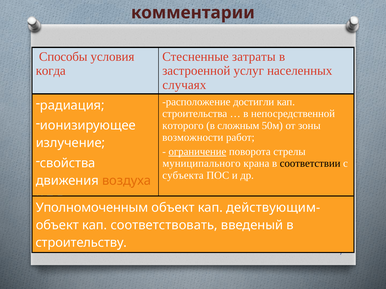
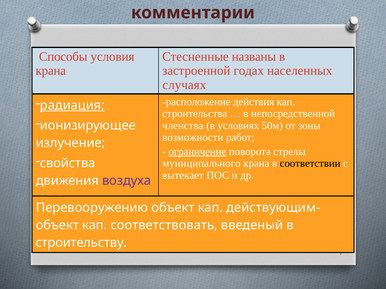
затраты: затраты -> названы
когда at (51, 71): когда -> крана
услуг: услуг -> годах
достигли: достигли -> действия
радиация underline: none -> present
которого: которого -> членства
сложным: сложным -> условиях
субъекта: субъекта -> вытекает
воздуха colour: orange -> purple
Уполномоченным: Уполномоченным -> Перевооружению
